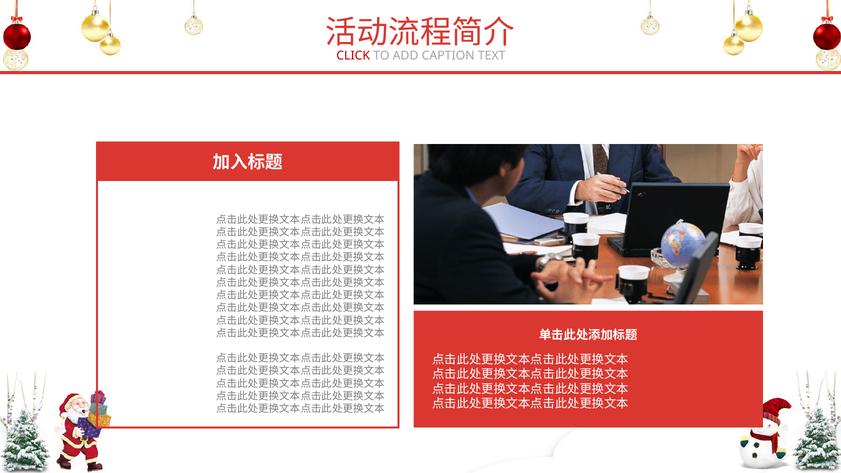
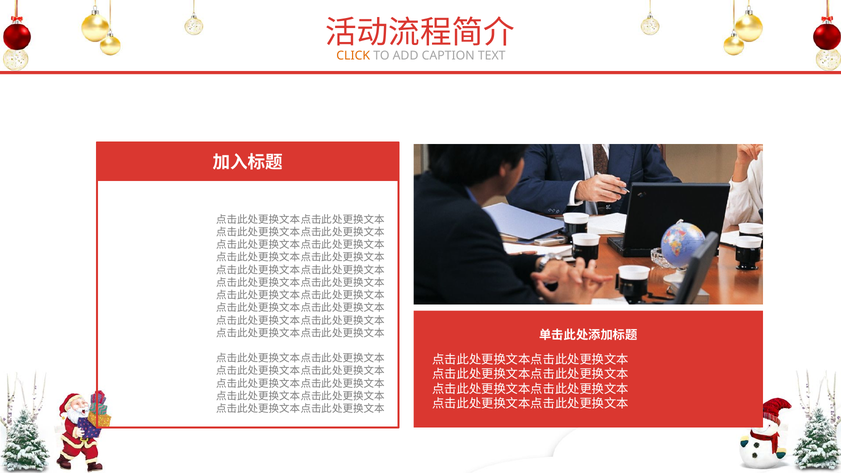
CLICK colour: red -> orange
